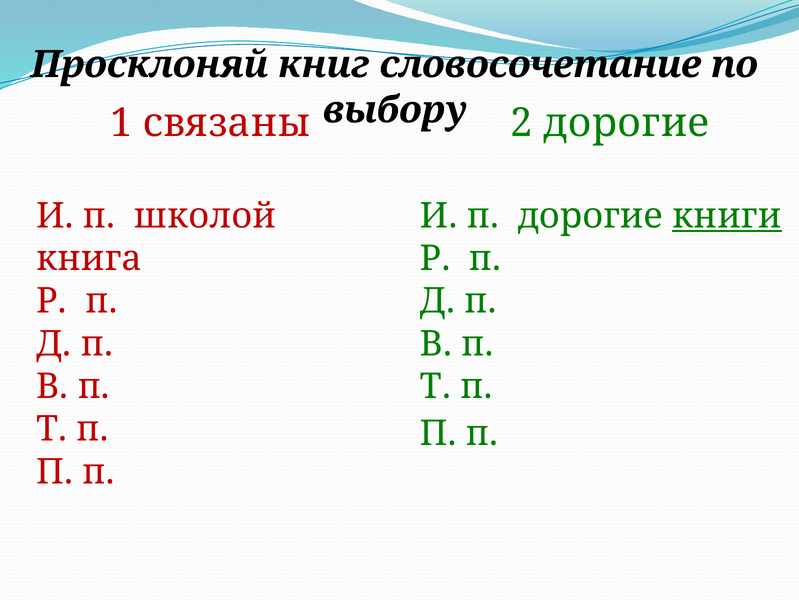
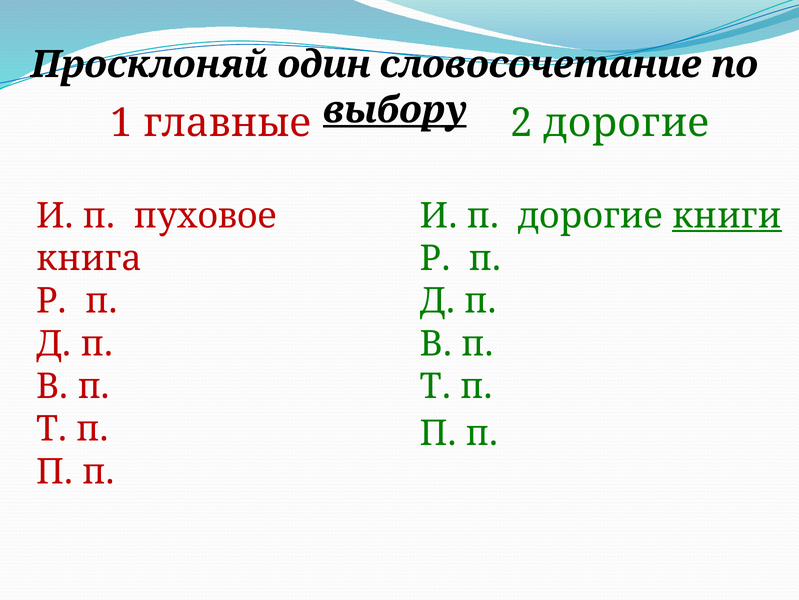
книг: книг -> один
выбору underline: none -> present
связаны: связаны -> главные
школой: школой -> пуховое
